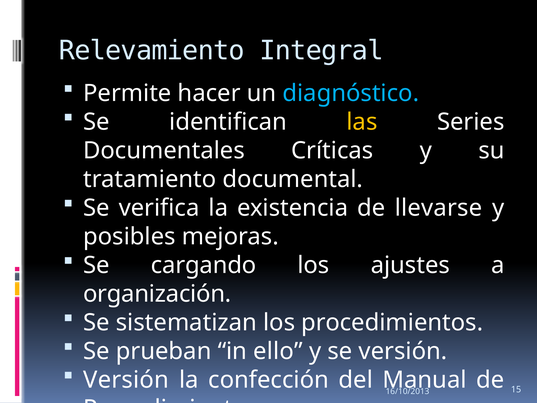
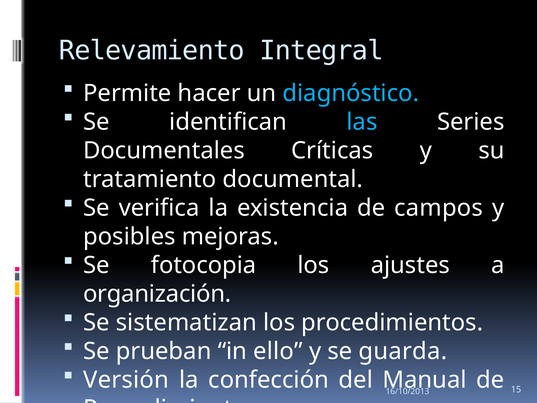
las colour: yellow -> light blue
llevarse: llevarse -> campos
cargando: cargando -> fotocopia
se versión: versión -> guarda
